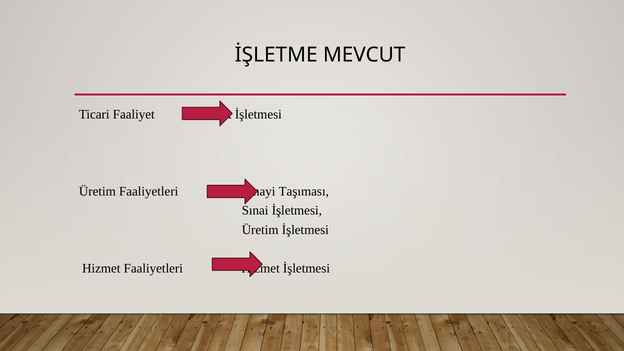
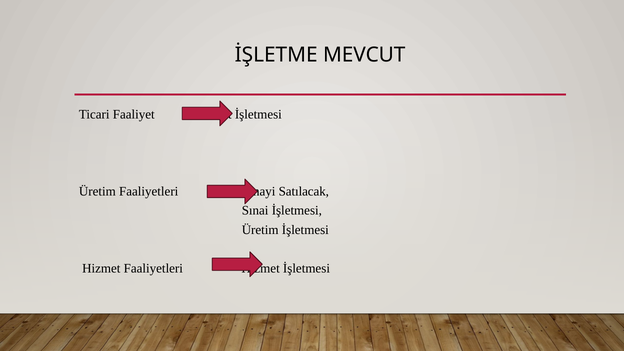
Taşıması: Taşıması -> Satılacak
